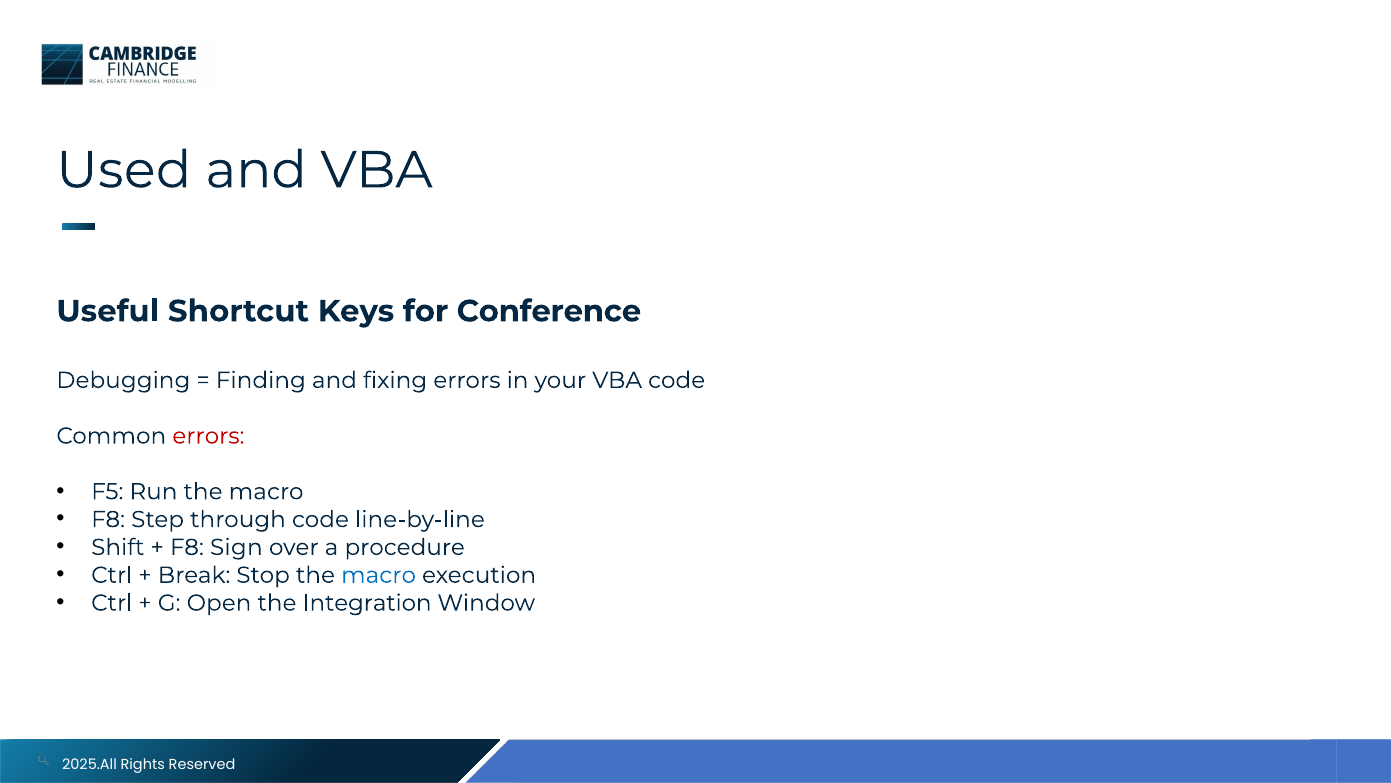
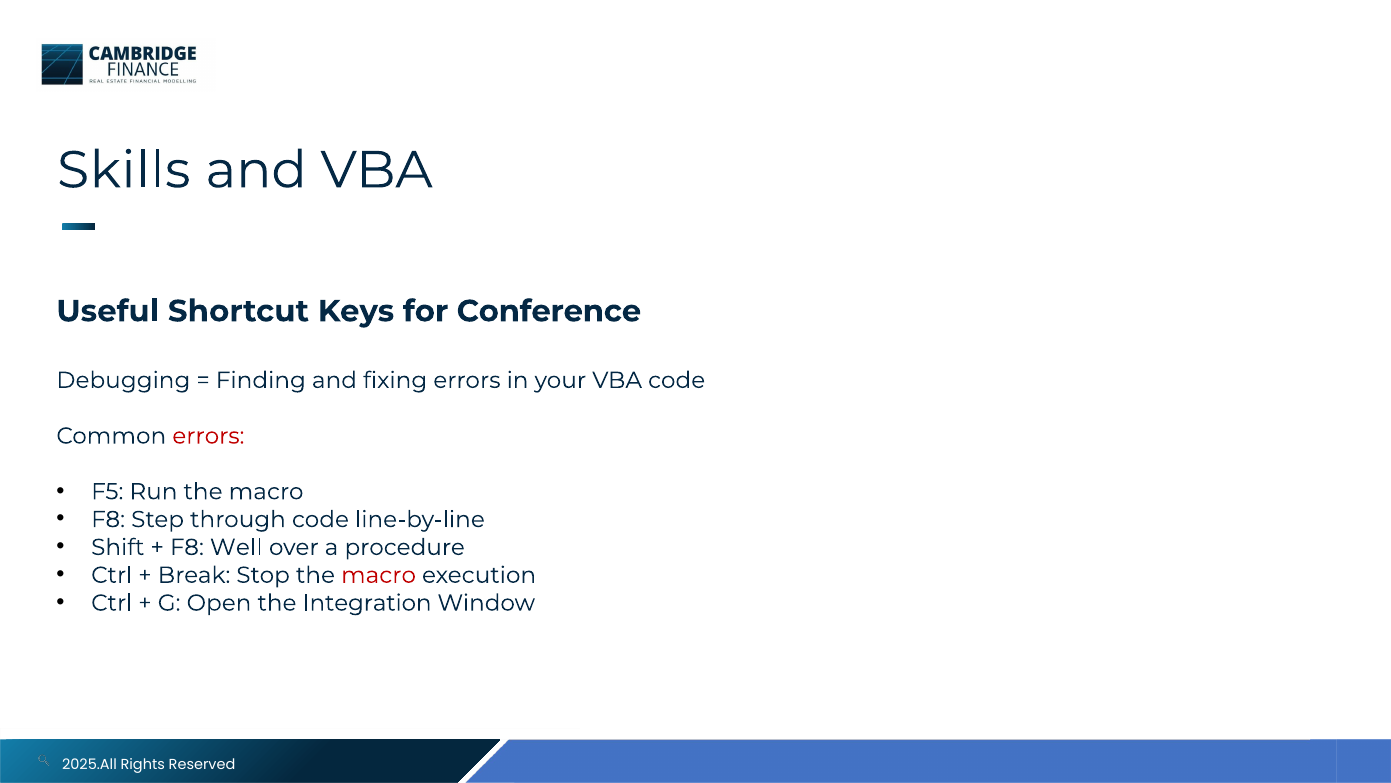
Used: Used -> Skills
Sign: Sign -> Well
macro at (379, 575) colour: blue -> red
